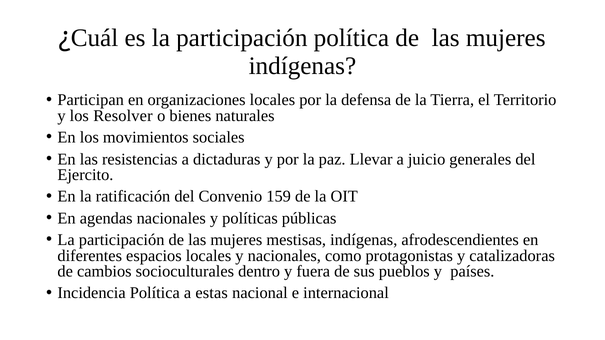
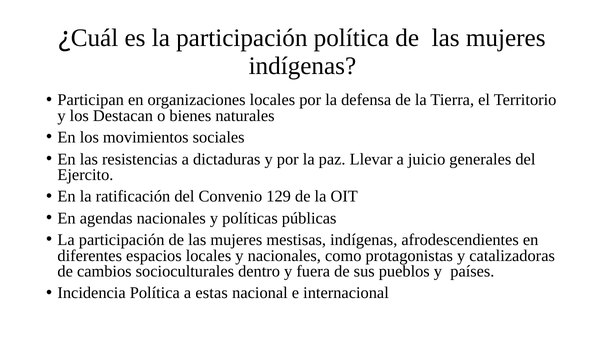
Resolver: Resolver -> Destacan
159: 159 -> 129
